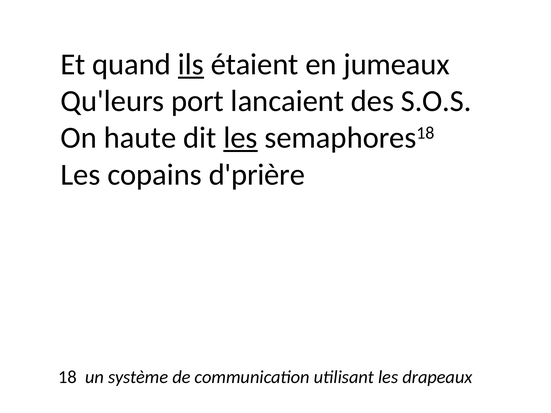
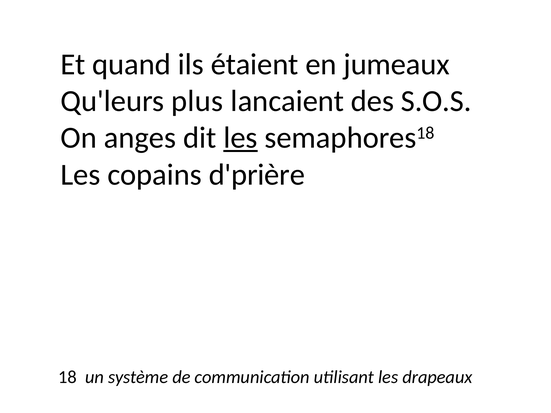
ils underline: present -> none
port: port -> plus
haute: haute -> anges
